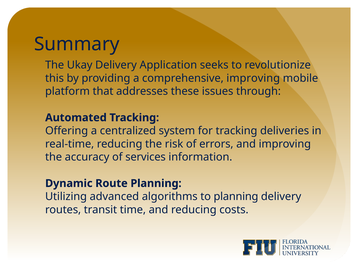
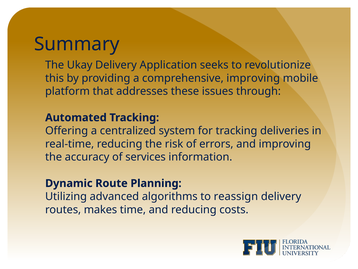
to planning: planning -> reassign
transit: transit -> makes
